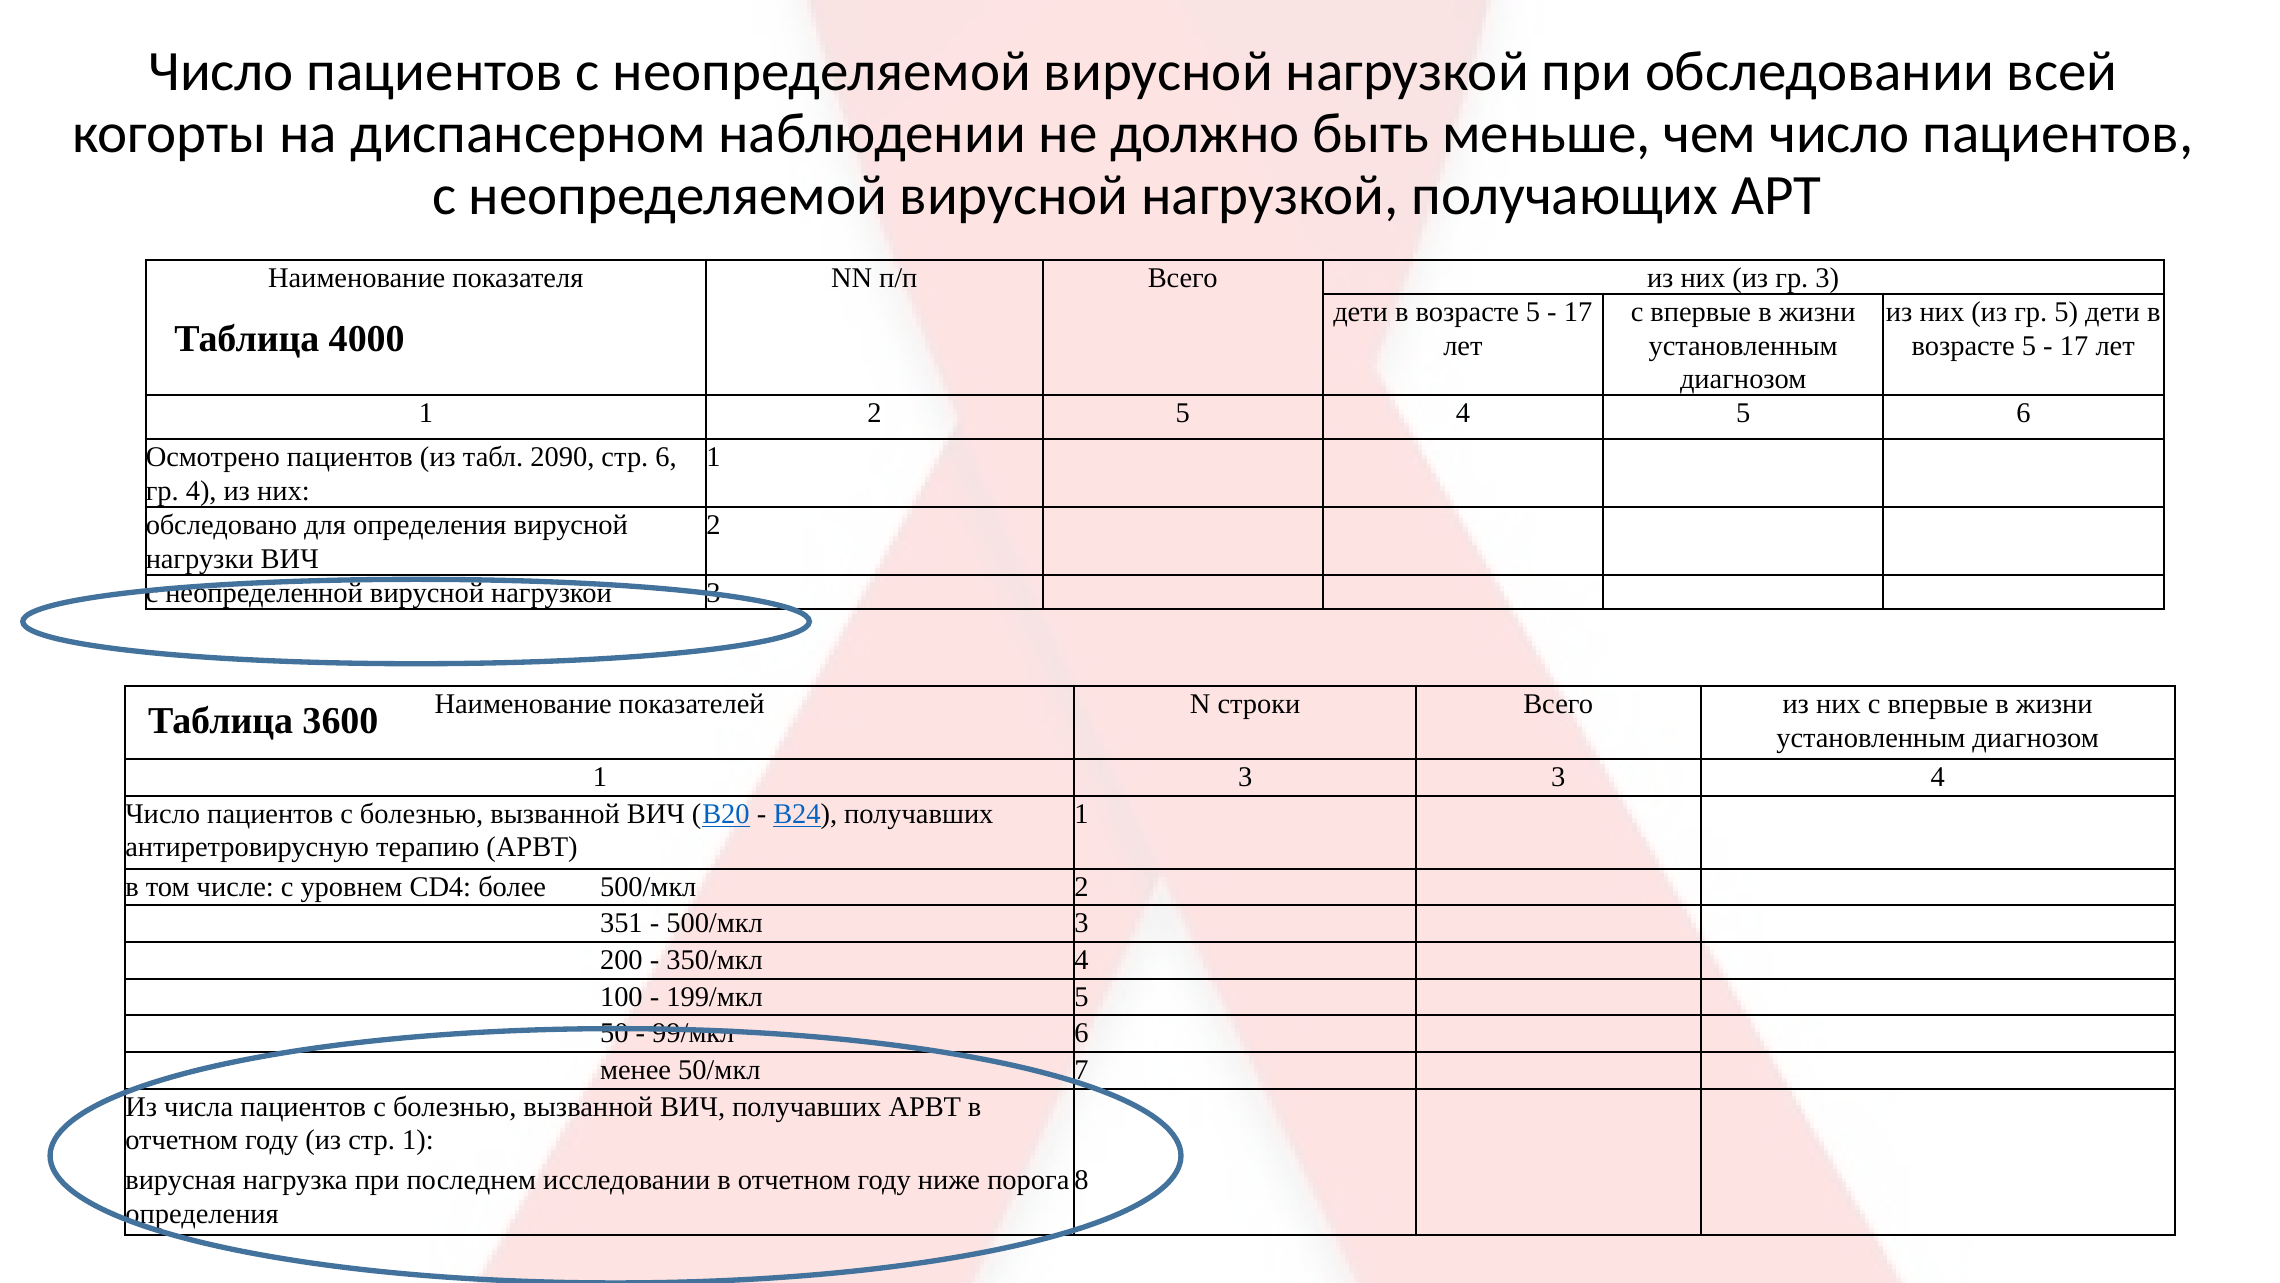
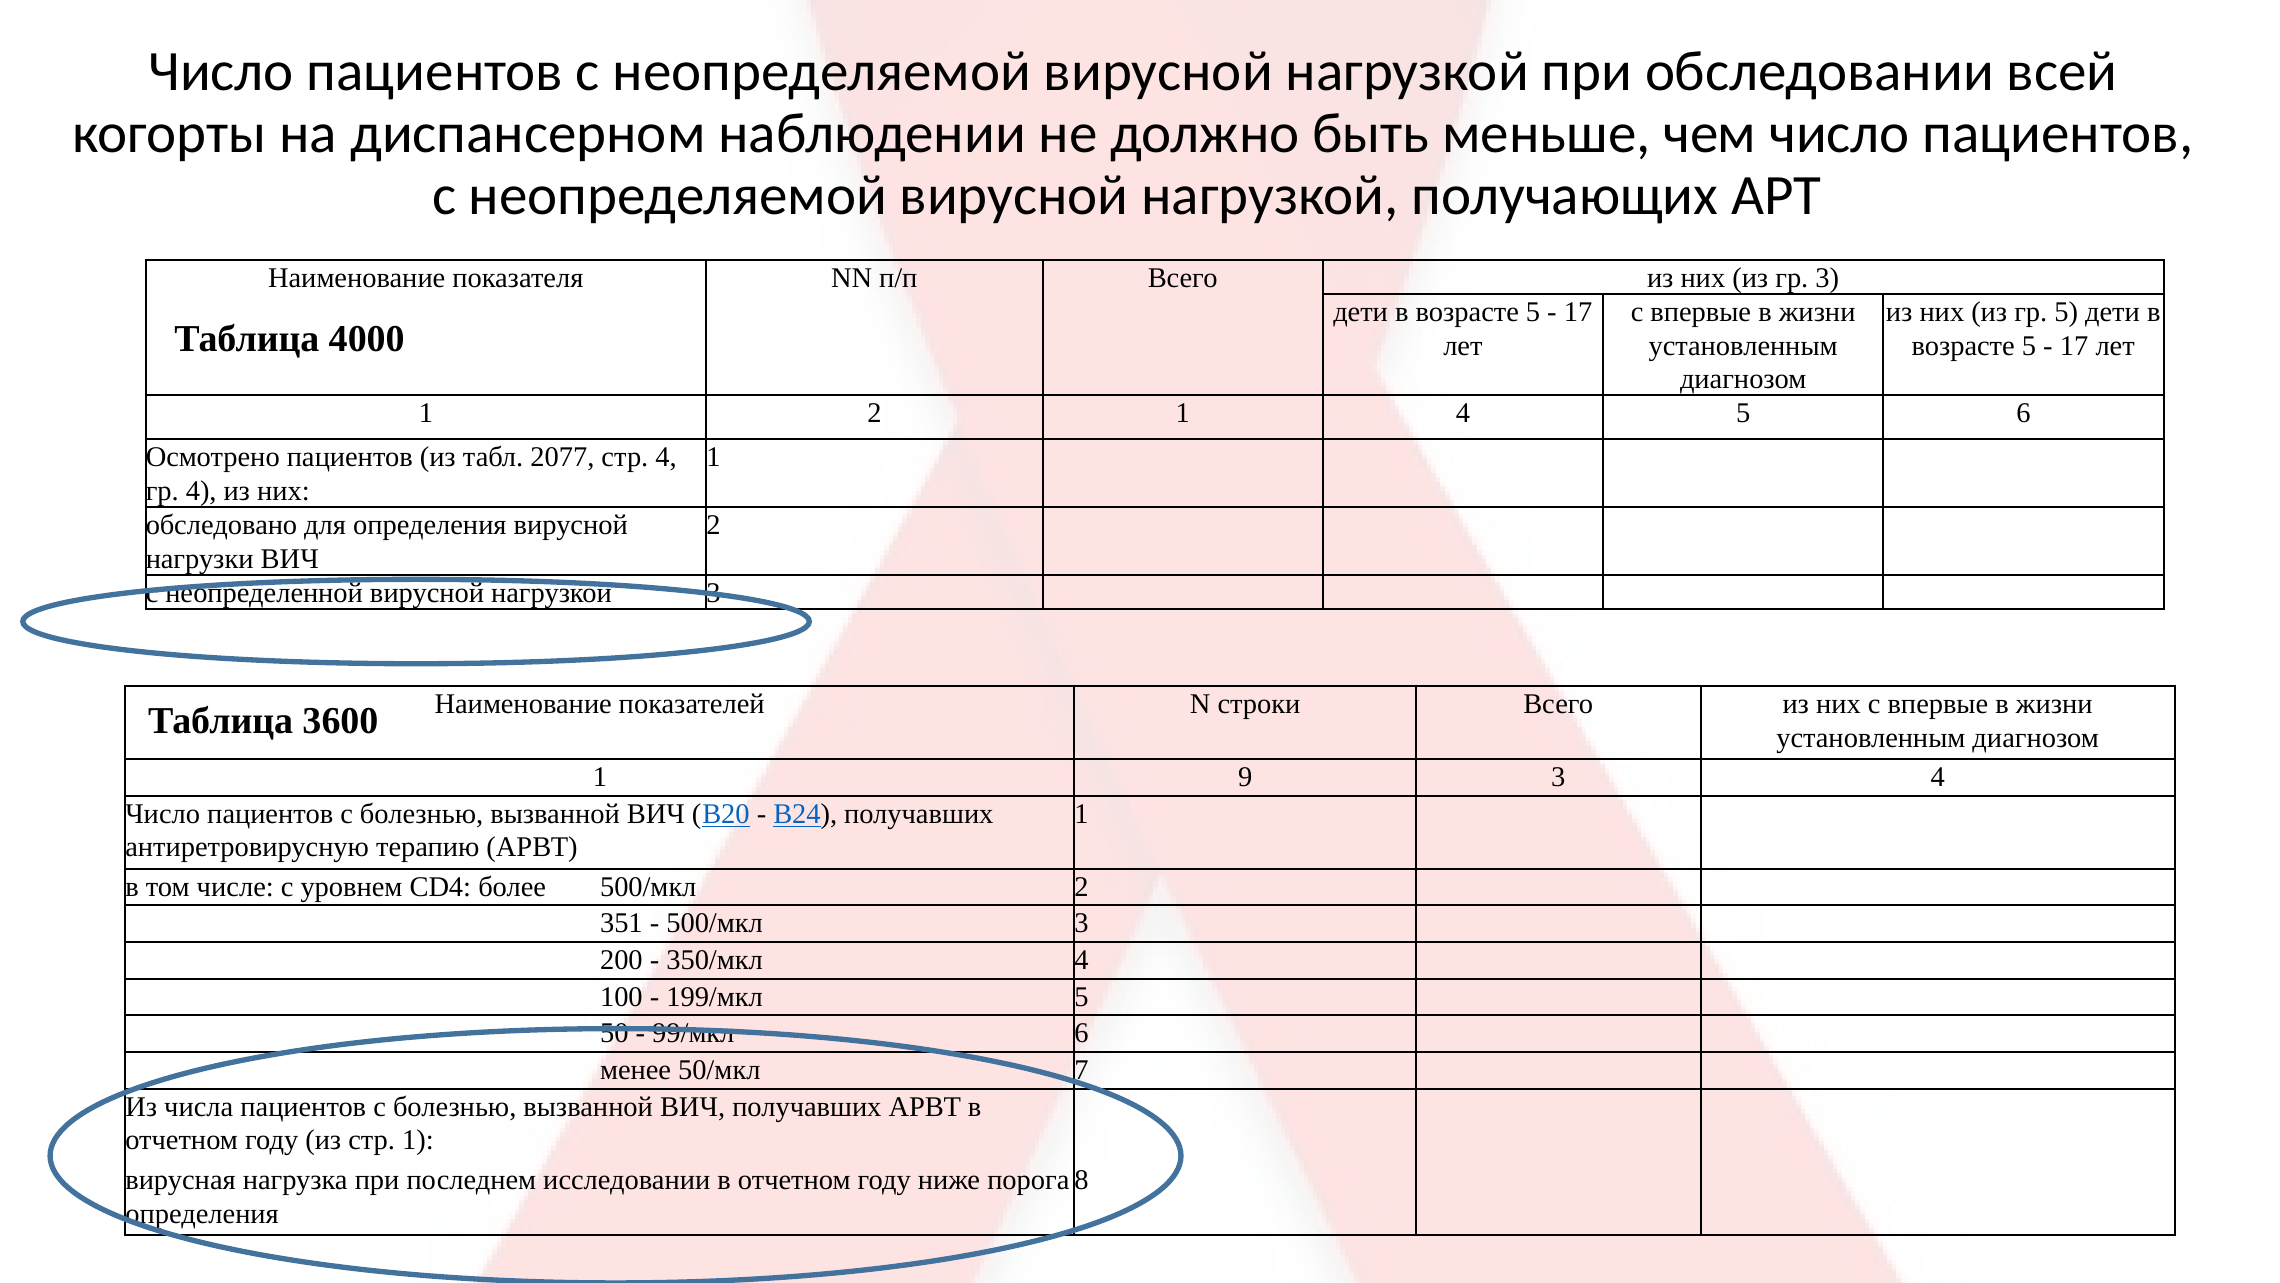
2 5: 5 -> 1
2090: 2090 -> 2077
стр 6: 6 -> 4
1 3: 3 -> 9
